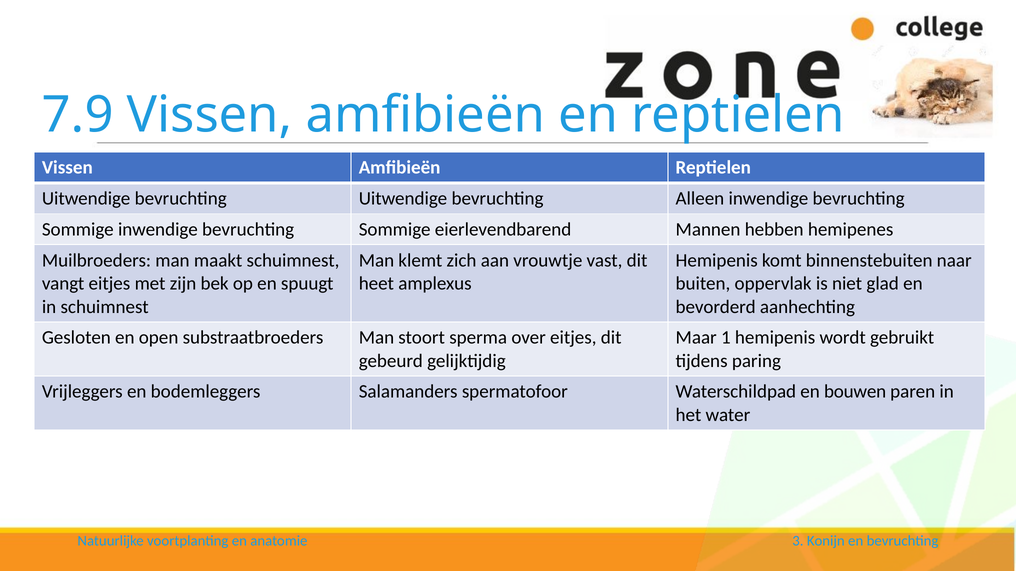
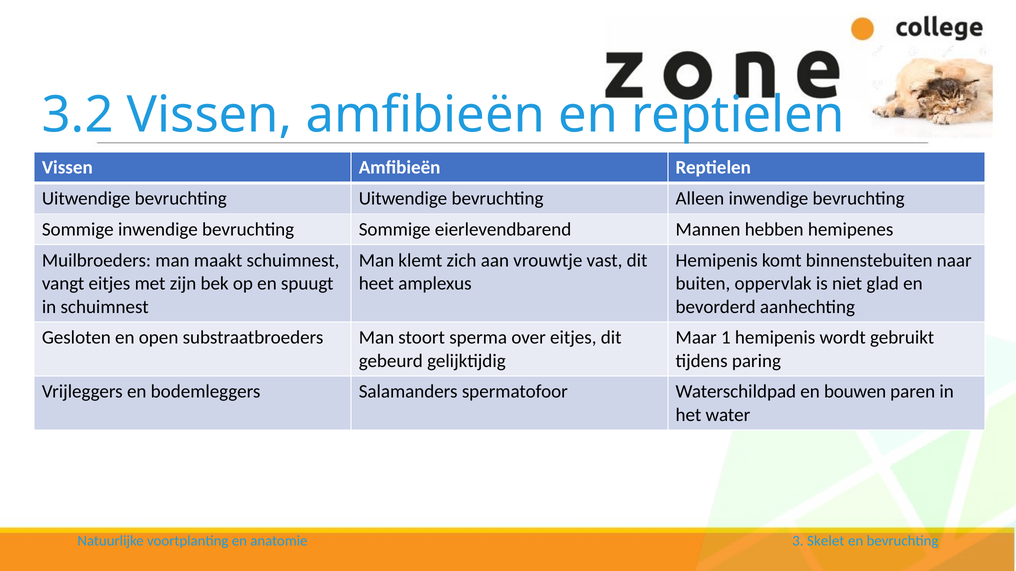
7.9: 7.9 -> 3.2
Konijn: Konijn -> Skelet
